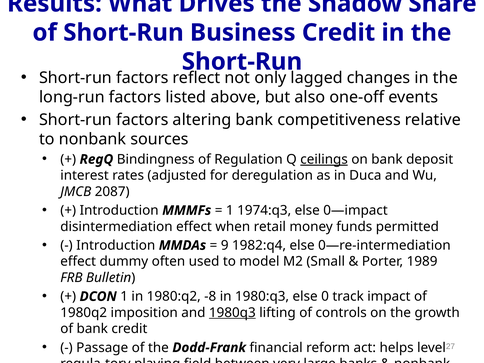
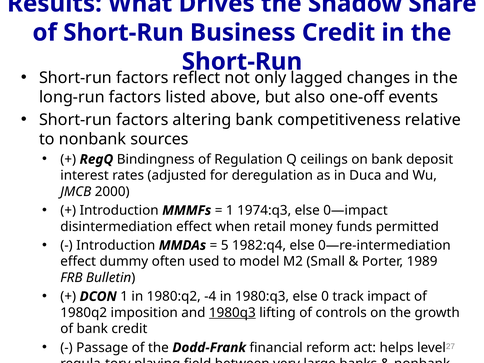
ceilings underline: present -> none
2087: 2087 -> 2000
9: 9 -> 5
-8: -8 -> -4
